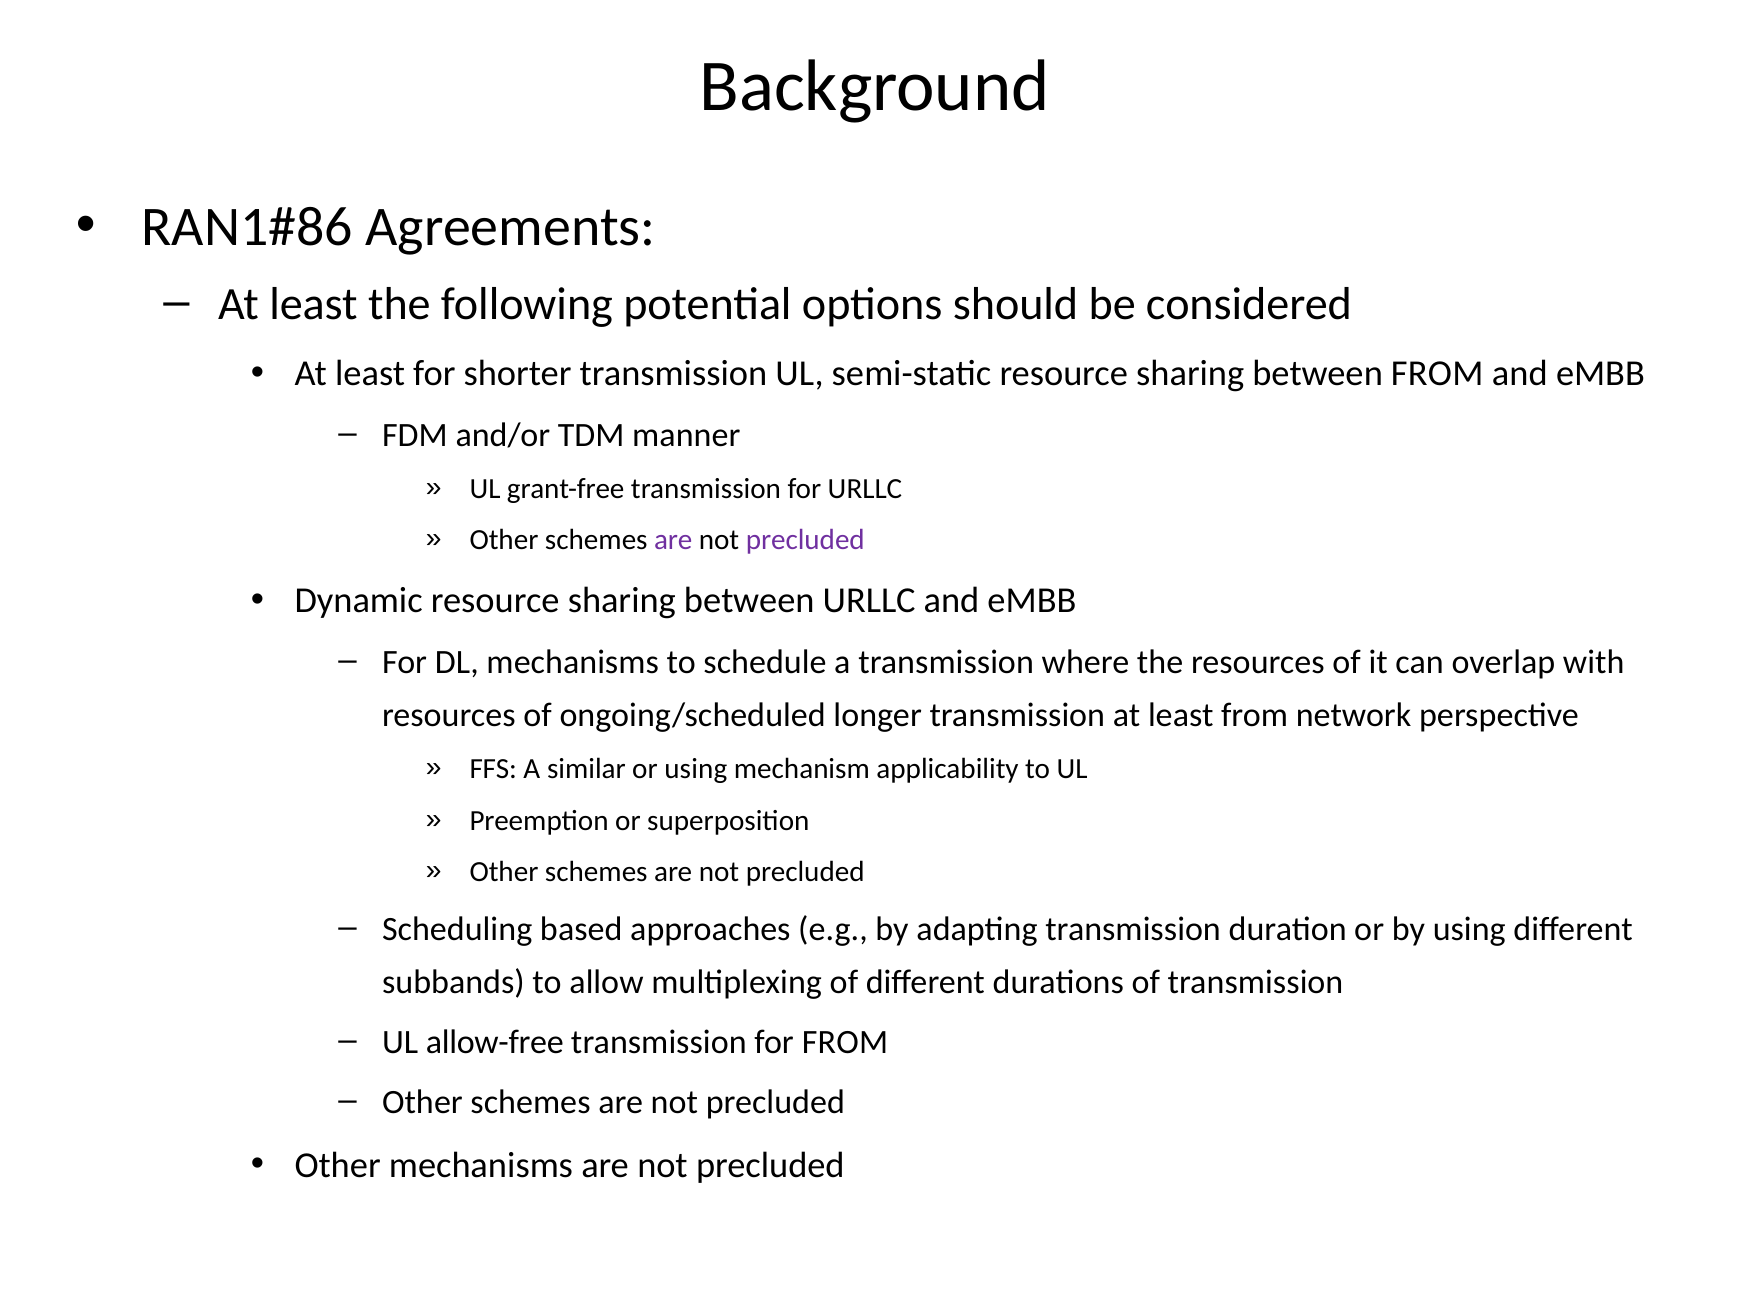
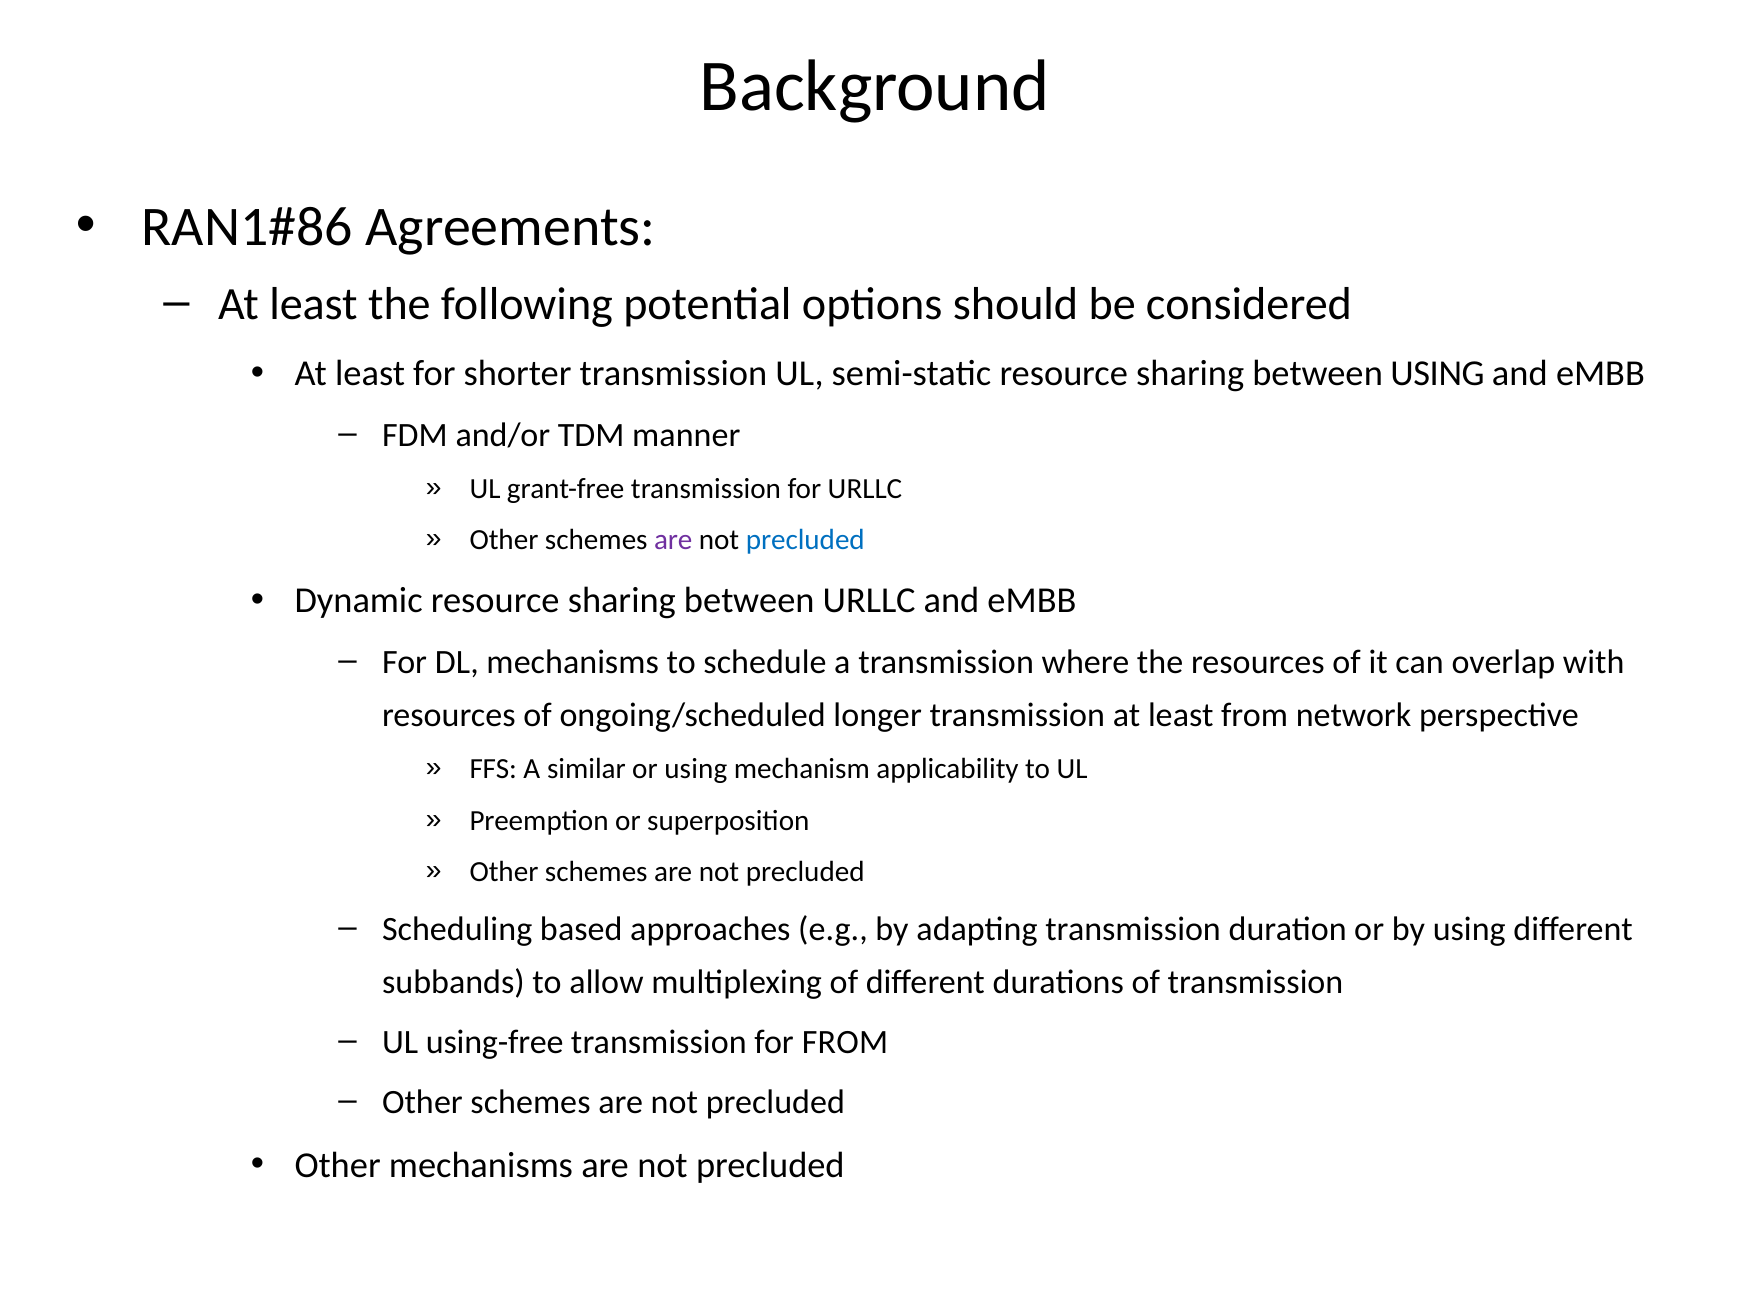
between FROM: FROM -> USING
precluded at (805, 540) colour: purple -> blue
allow-free: allow-free -> using-free
